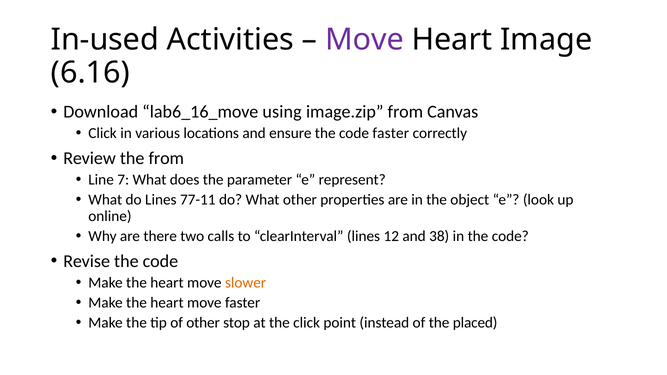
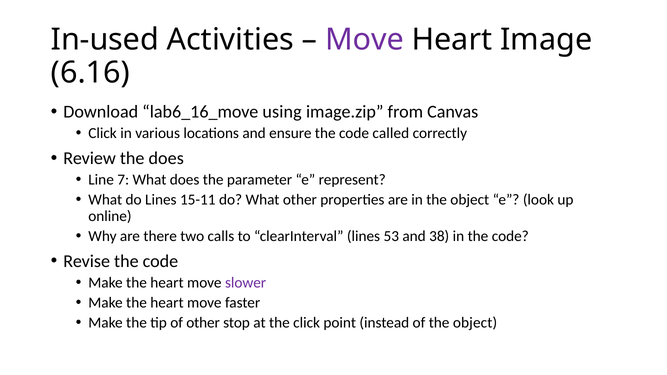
code faster: faster -> called
the from: from -> does
77-11: 77-11 -> 15-11
12: 12 -> 53
slower colour: orange -> purple
of the placed: placed -> object
